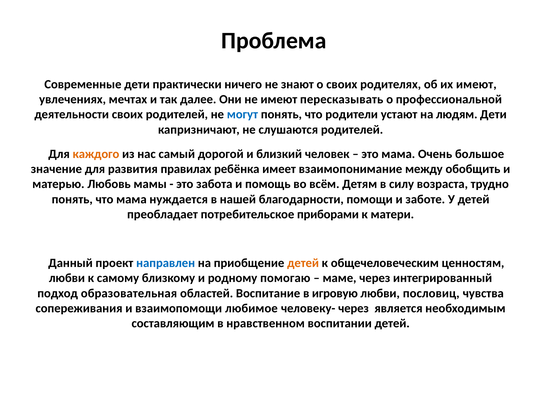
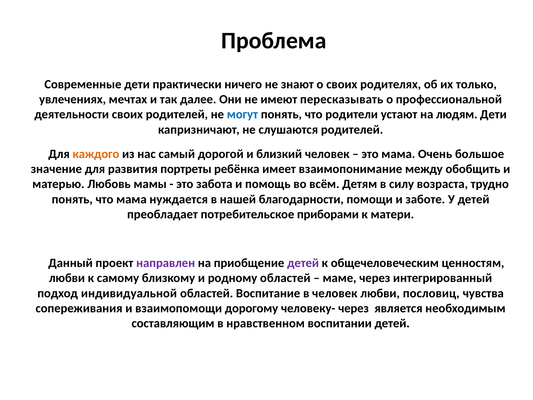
их имеют: имеют -> только
правилах: правилах -> портреты
направлен colour: blue -> purple
детей at (303, 263) colour: orange -> purple
родному помогаю: помогаю -> областей
образовательная: образовательная -> индивидуальной
в игровую: игровую -> человек
любимое: любимое -> дорогому
